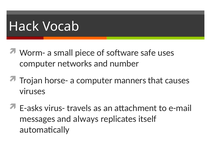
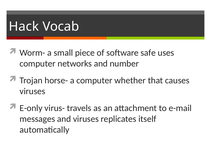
manners: manners -> whether
E-asks: E-asks -> E-only
and always: always -> viruses
